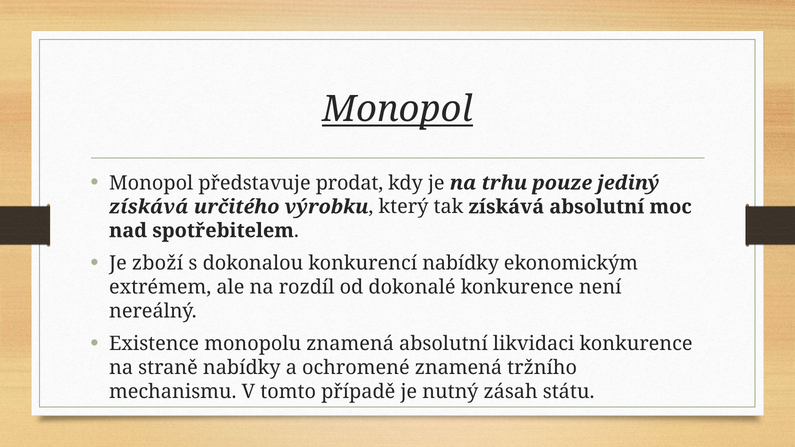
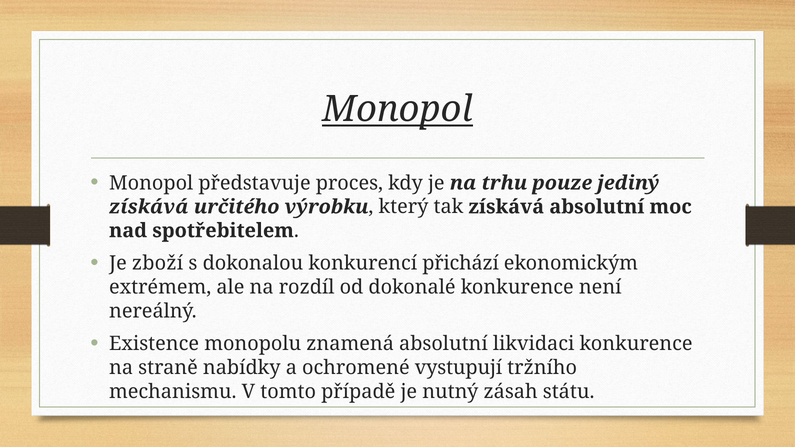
prodat: prodat -> proces
konkurencí nabídky: nabídky -> přichází
ochromené znamená: znamená -> vystupují
